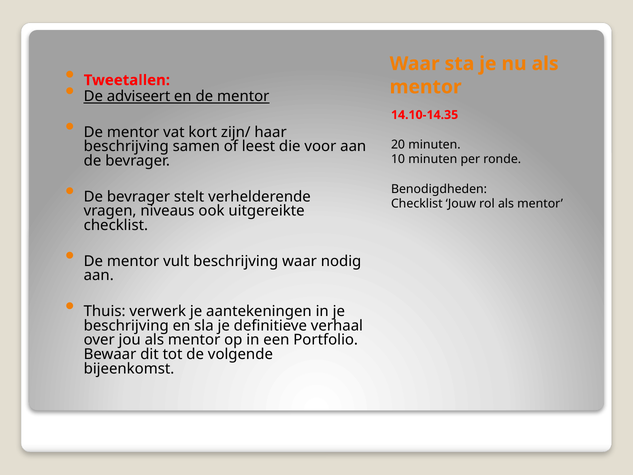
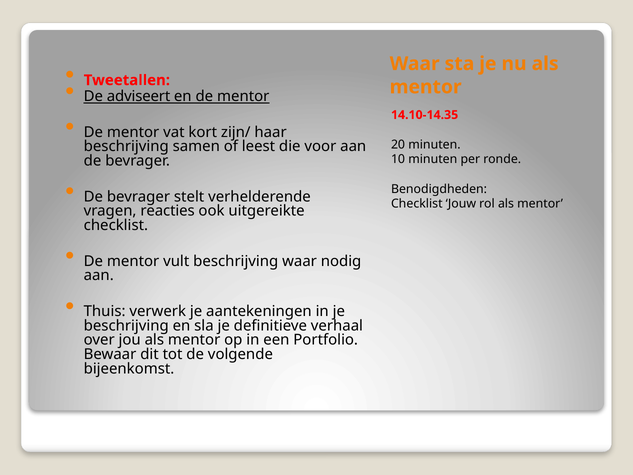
niveaus: niveaus -> reacties
